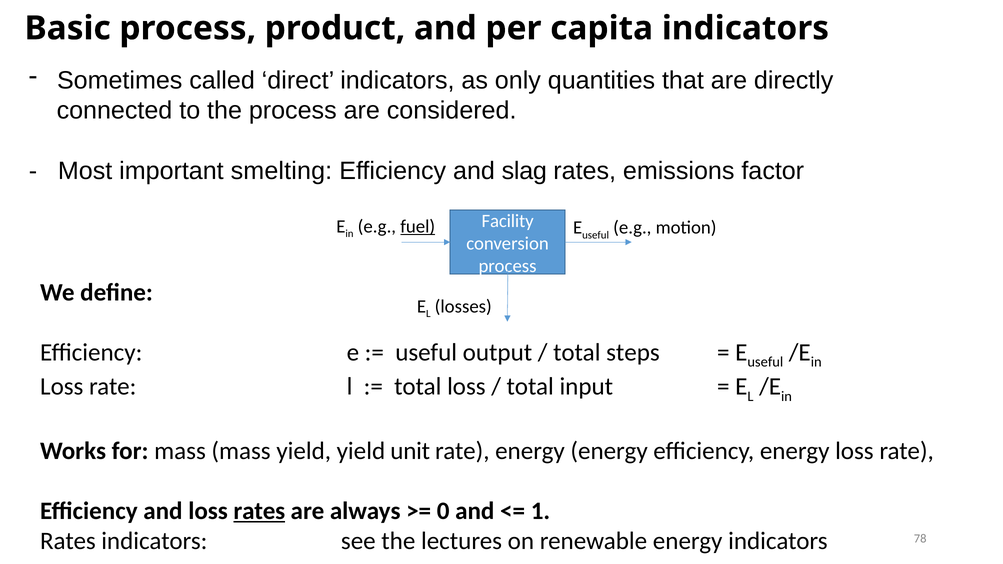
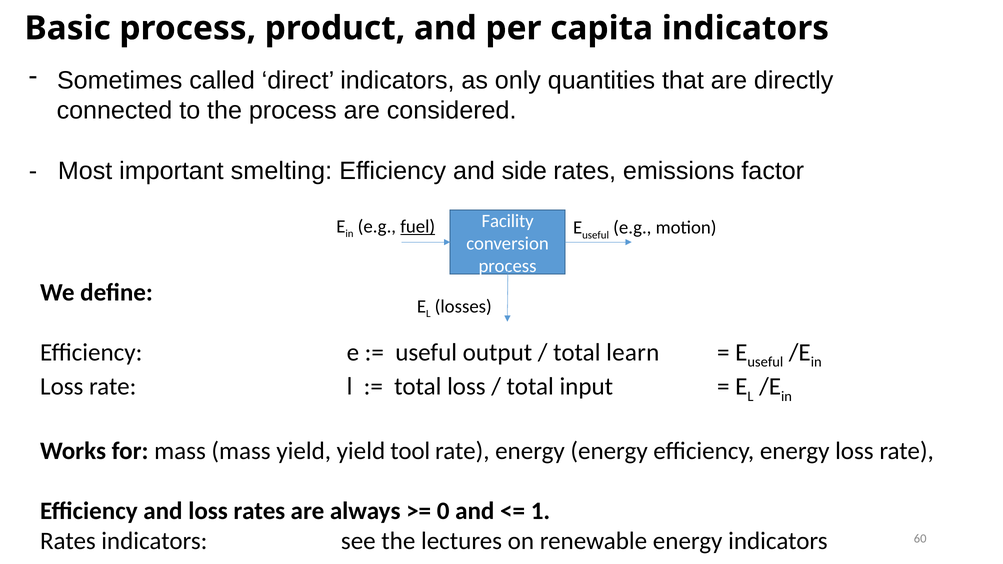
slag: slag -> side
steps: steps -> learn
unit: unit -> tool
rates at (259, 511) underline: present -> none
78: 78 -> 60
